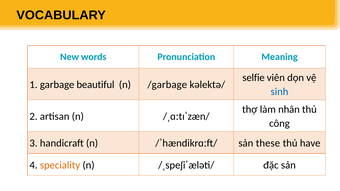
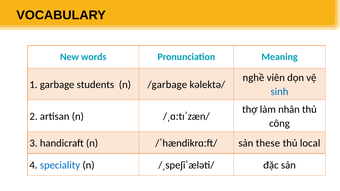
selfie: selfie -> nghề
beautiful: beautiful -> students
have: have -> local
speciality colour: orange -> blue
